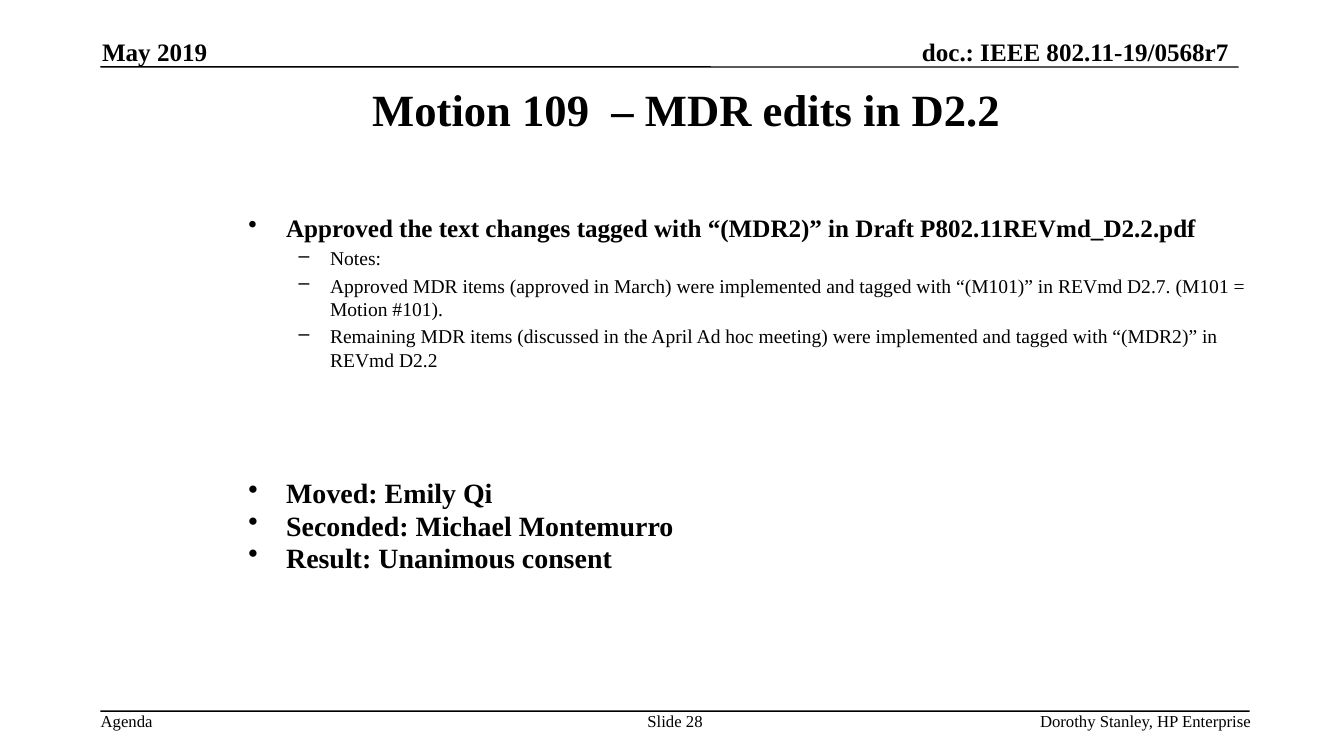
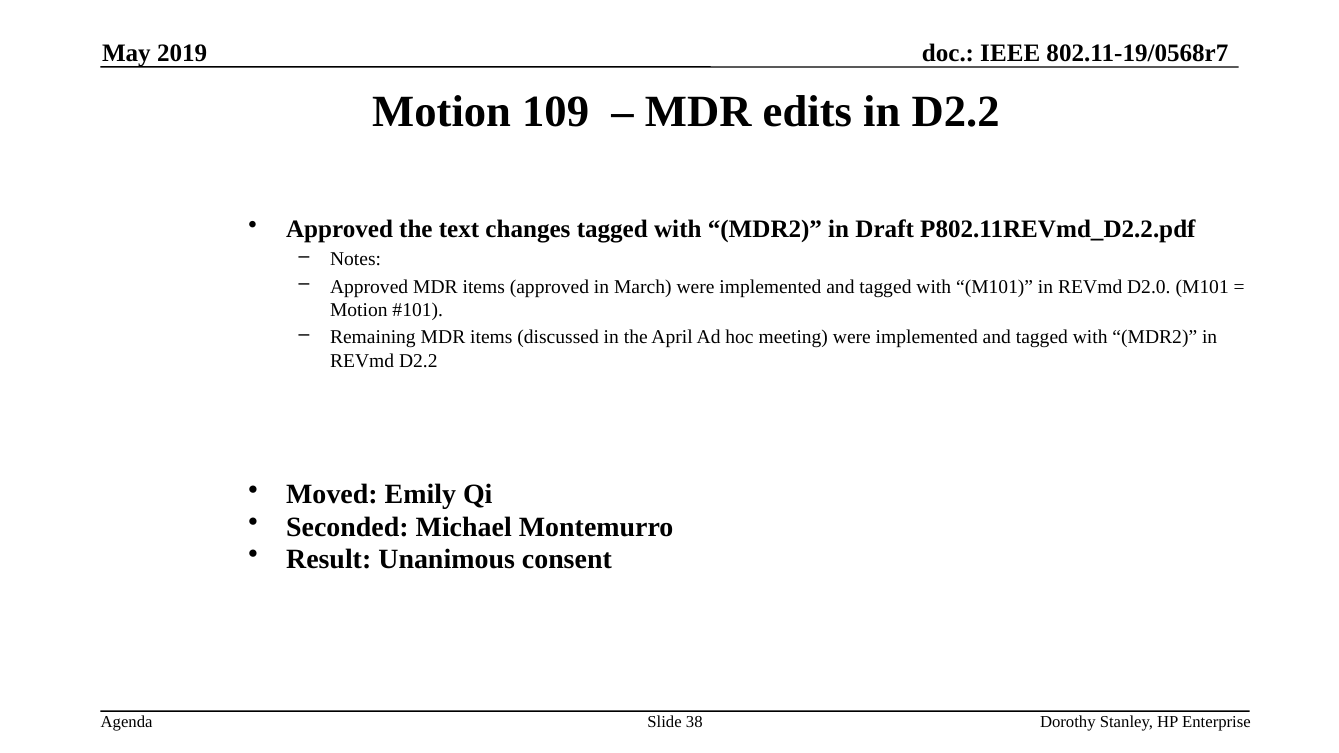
D2.7: D2.7 -> D2.0
28: 28 -> 38
